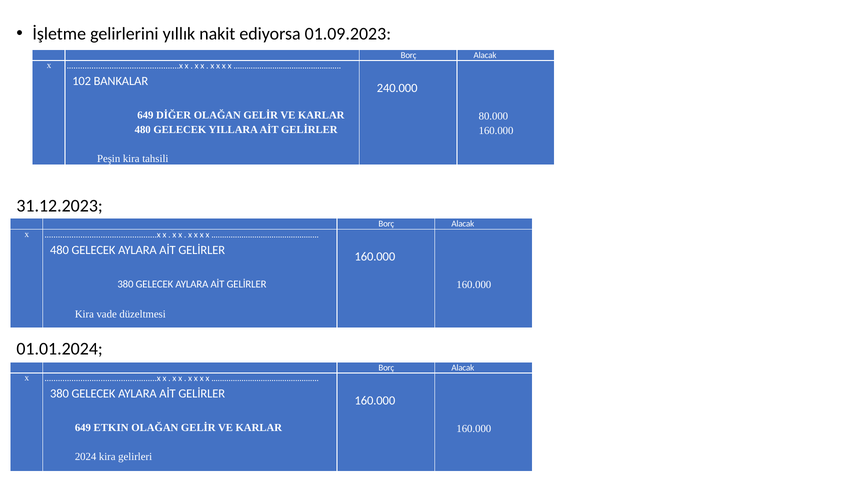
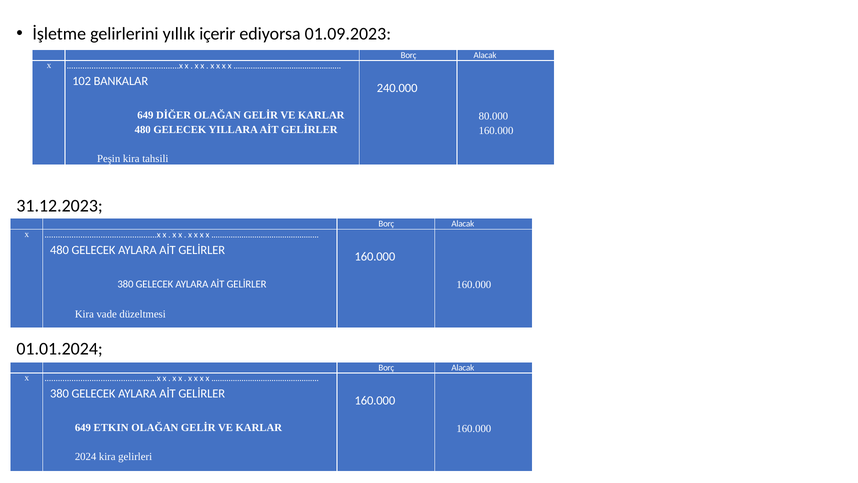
nakit: nakit -> içerir
